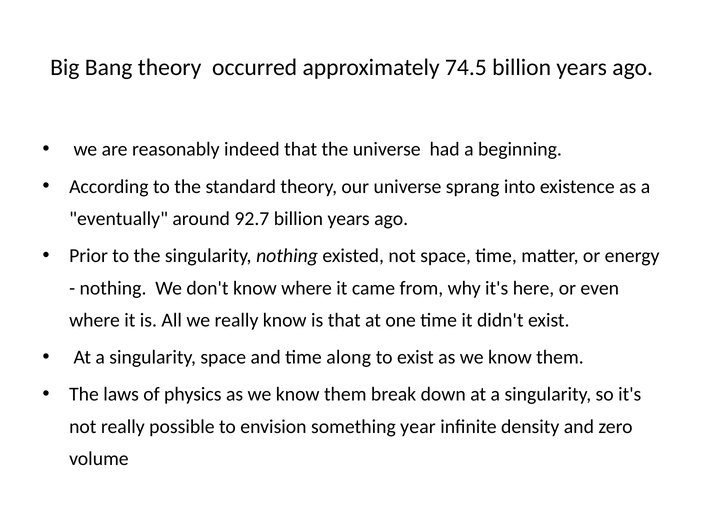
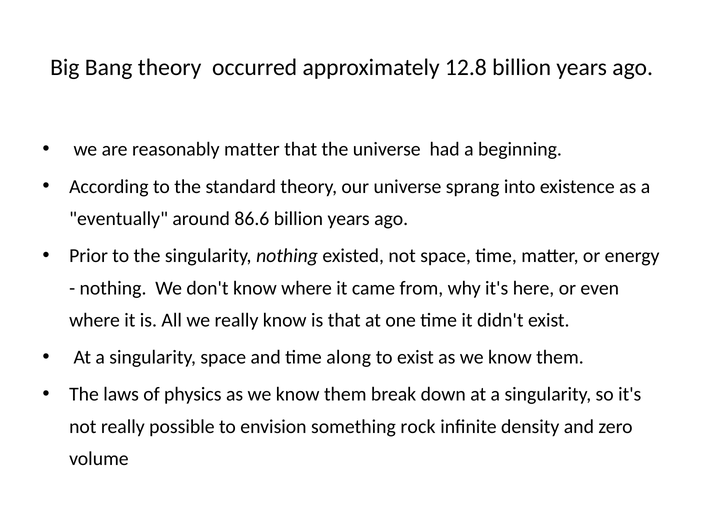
74.5: 74.5 -> 12.8
reasonably indeed: indeed -> matter
92.7: 92.7 -> 86.6
year: year -> rock
